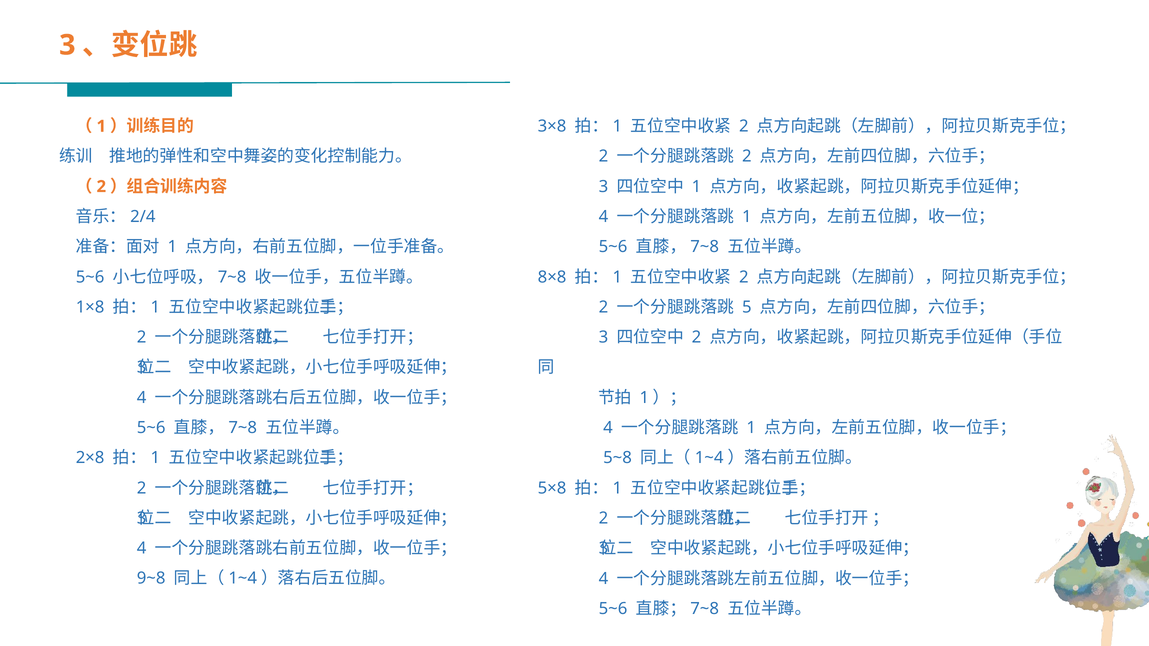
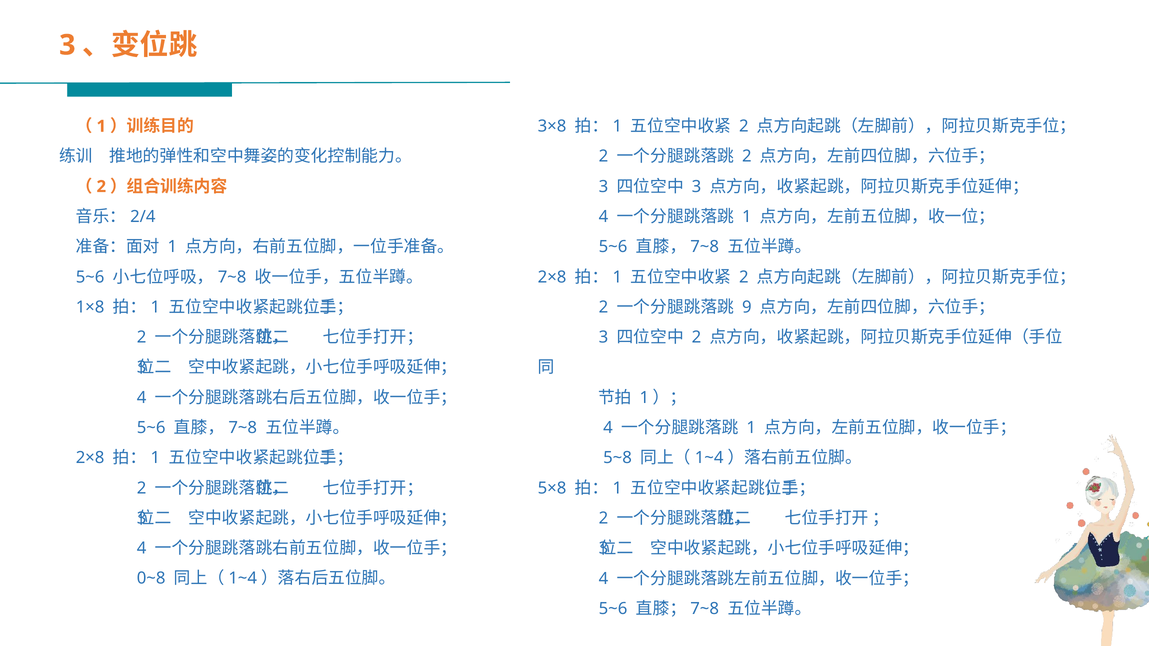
1 at (696, 187): 1 -> 3
8×8 at (552, 277): 8×8 -> 2×8
5: 5 -> 9
9~8: 9~8 -> 0~8
